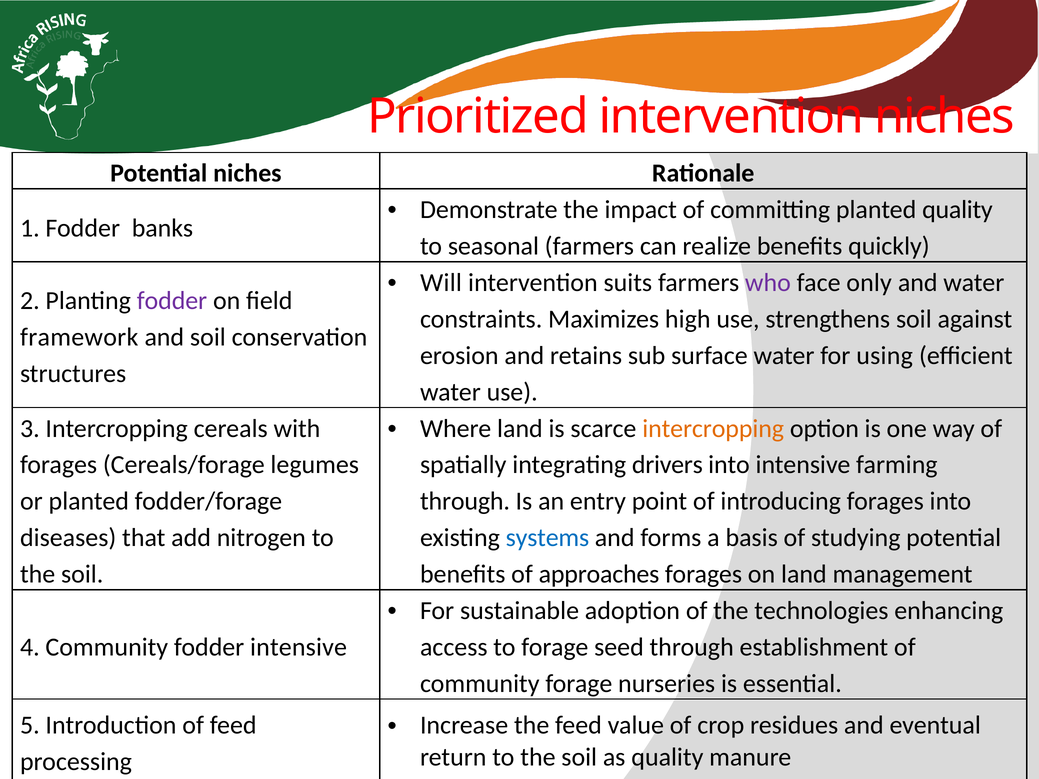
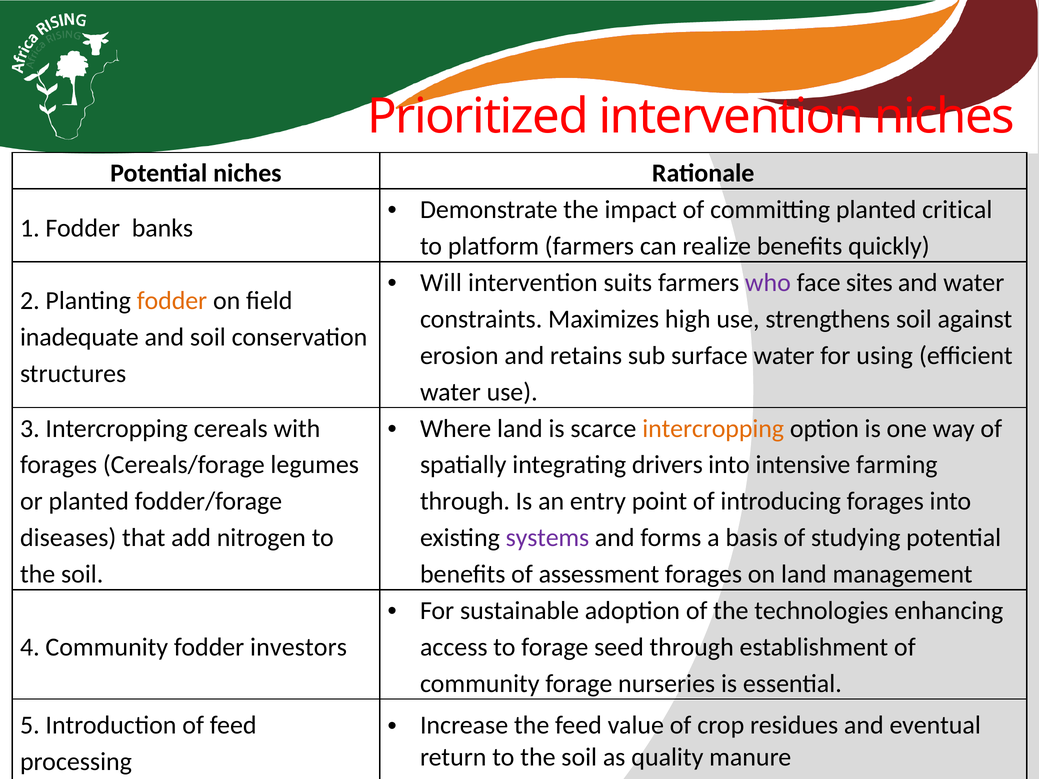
planted quality: quality -> critical
seasonal: seasonal -> platform
only: only -> sites
fodder at (172, 301) colour: purple -> orange
framework: framework -> inadequate
systems colour: blue -> purple
approaches: approaches -> assessment
fodder intensive: intensive -> investors
